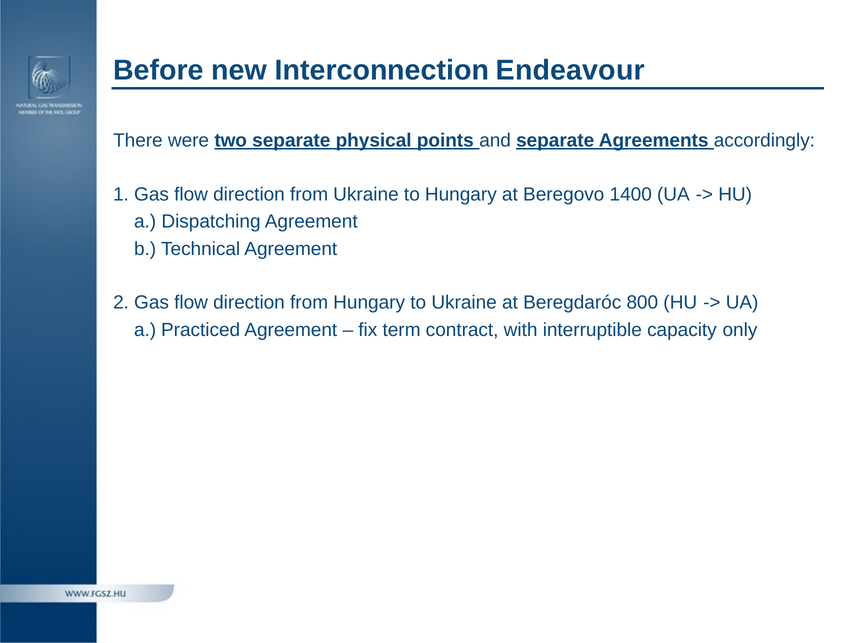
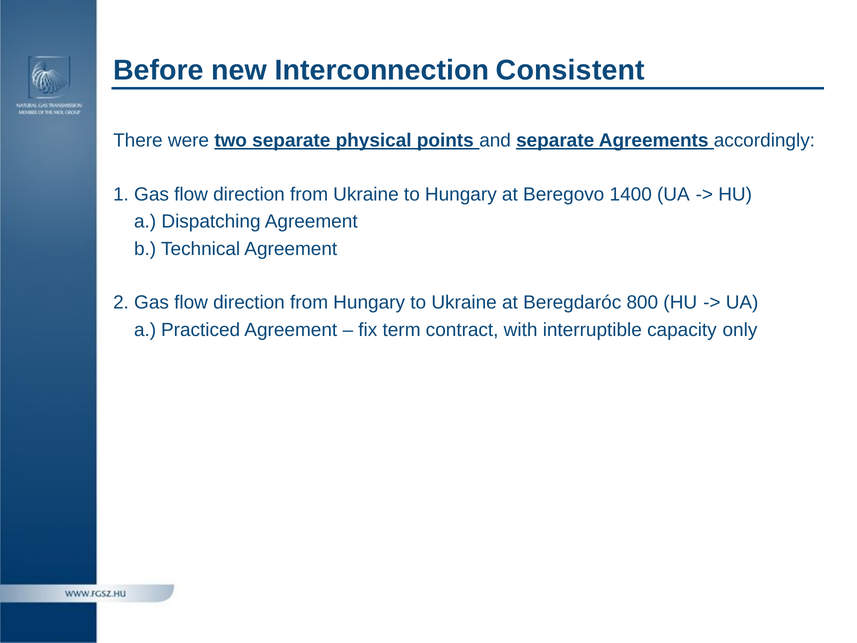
Endeavour: Endeavour -> Consistent
